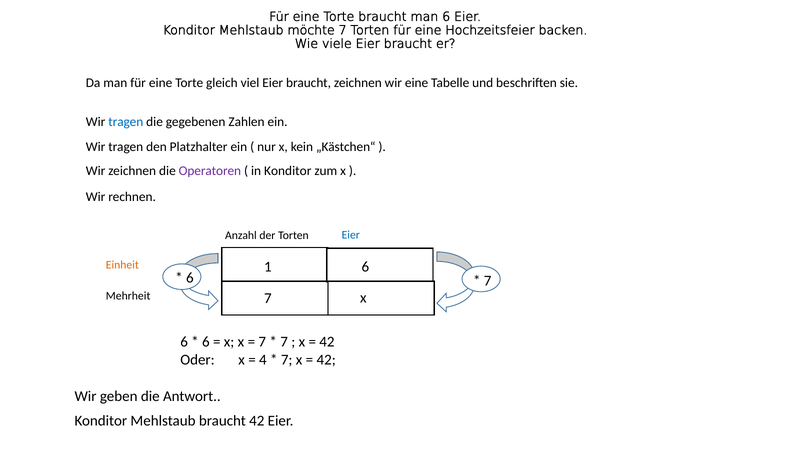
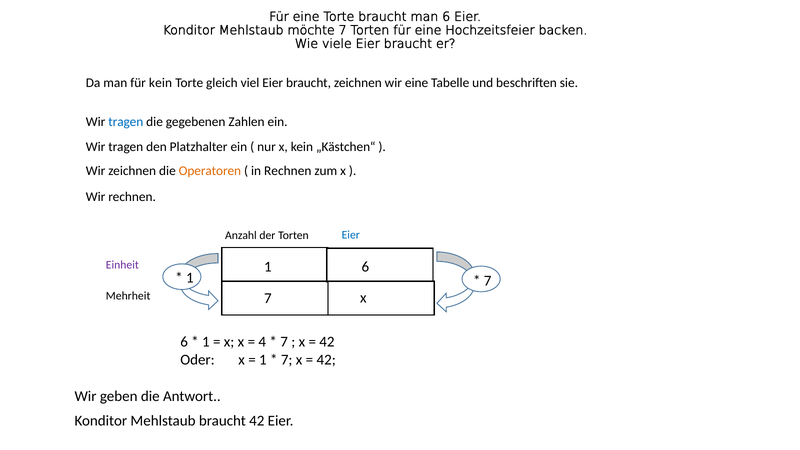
man für eine: eine -> kein
Operatoren colour: purple -> orange
in Konditor: Konditor -> Rechnen
Einheit colour: orange -> purple
6 at (190, 278): 6 -> 1
6 at (206, 342): 6 -> 1
7 at (262, 342): 7 -> 4
4 at (263, 360): 4 -> 1
